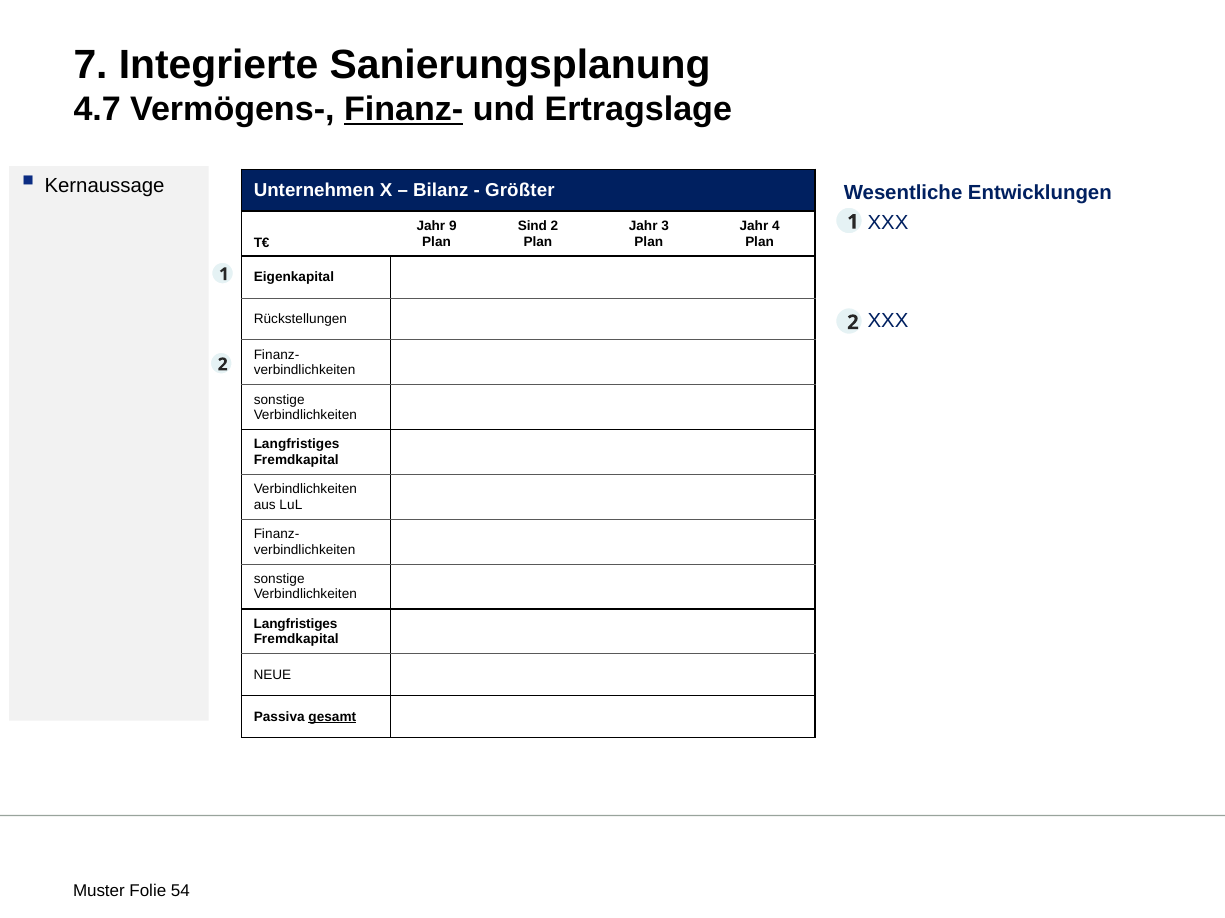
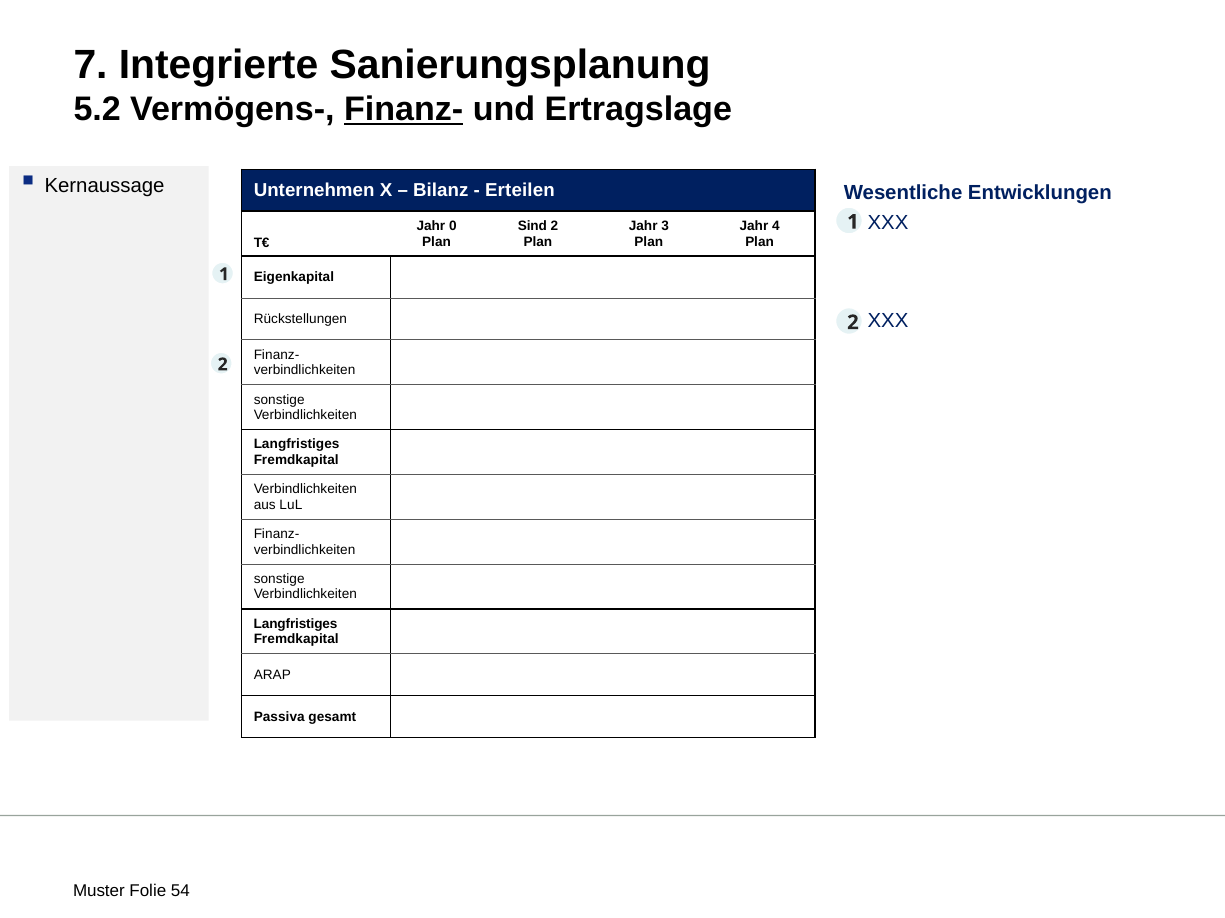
4.7: 4.7 -> 5.2
Größter: Größter -> Erteilen
9: 9 -> 0
NEUE: NEUE -> ARAP
gesamt underline: present -> none
